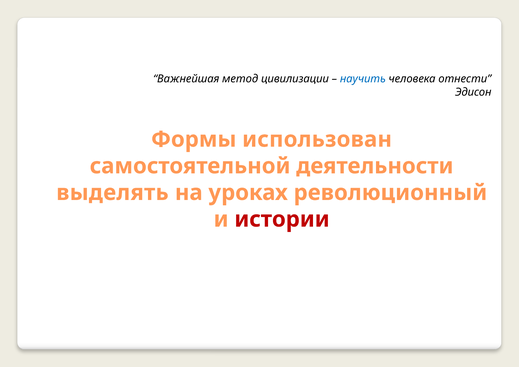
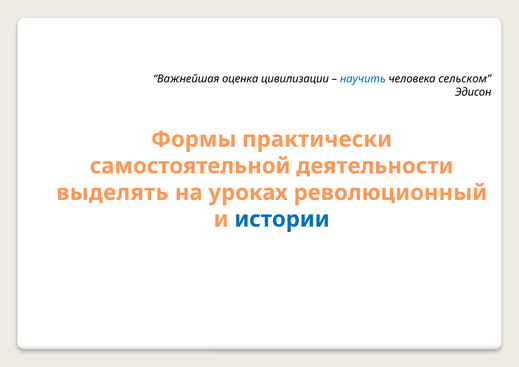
метод: метод -> оценка
отнести: отнести -> сельском
использован: использован -> практически
истории colour: red -> blue
